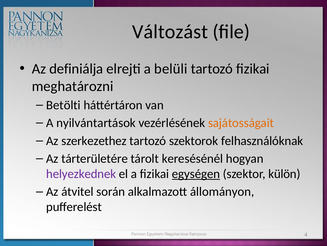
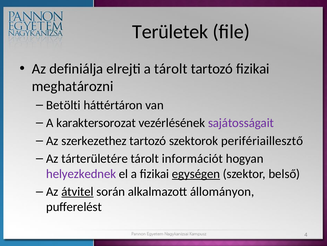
Változást: Változást -> Területek
a belüli: belüli -> tárolt
nyilvántartások: nyilvántartások -> karaktersorozat
sajátosságait colour: orange -> purple
felhasználóknak: felhasználóknak -> perifériaillesztő
keresésénél: keresésénél -> információt
külön: külön -> belső
átvitel underline: none -> present
